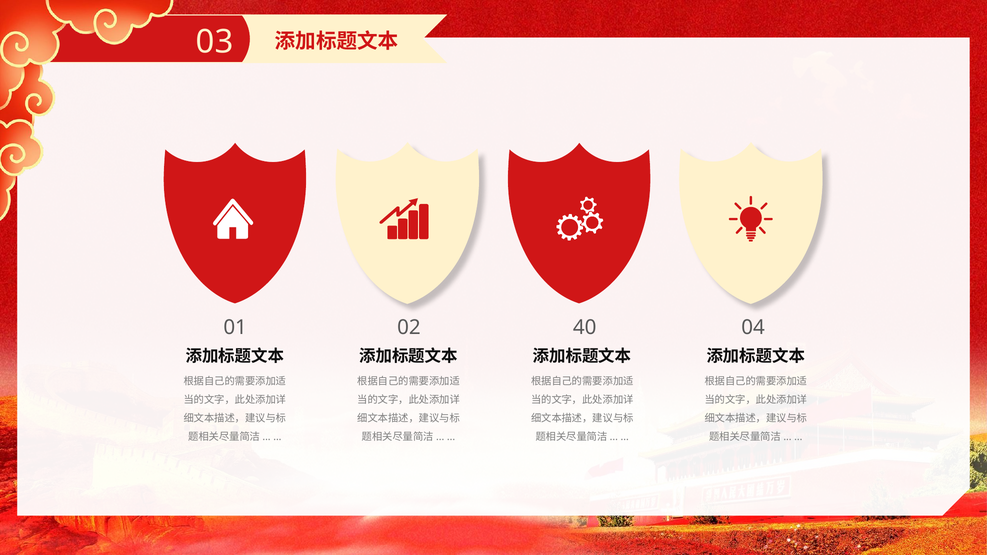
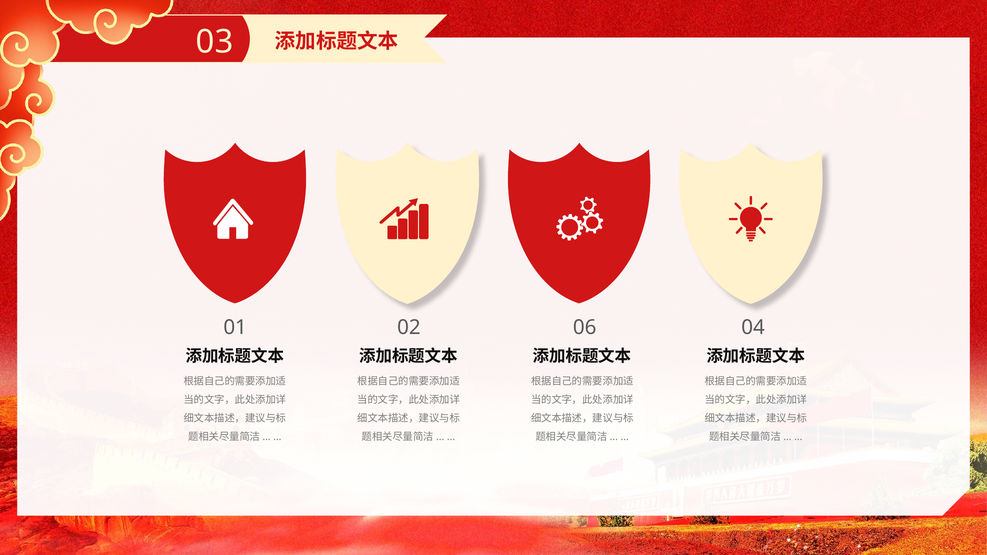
40: 40 -> 06
